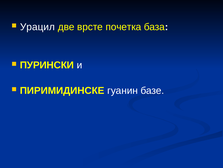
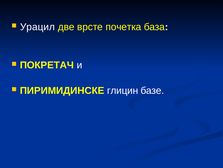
ПУРИНСКИ: ПУРИНСКИ -> ПОКРЕТАЧ
гуанин: гуанин -> глицин
